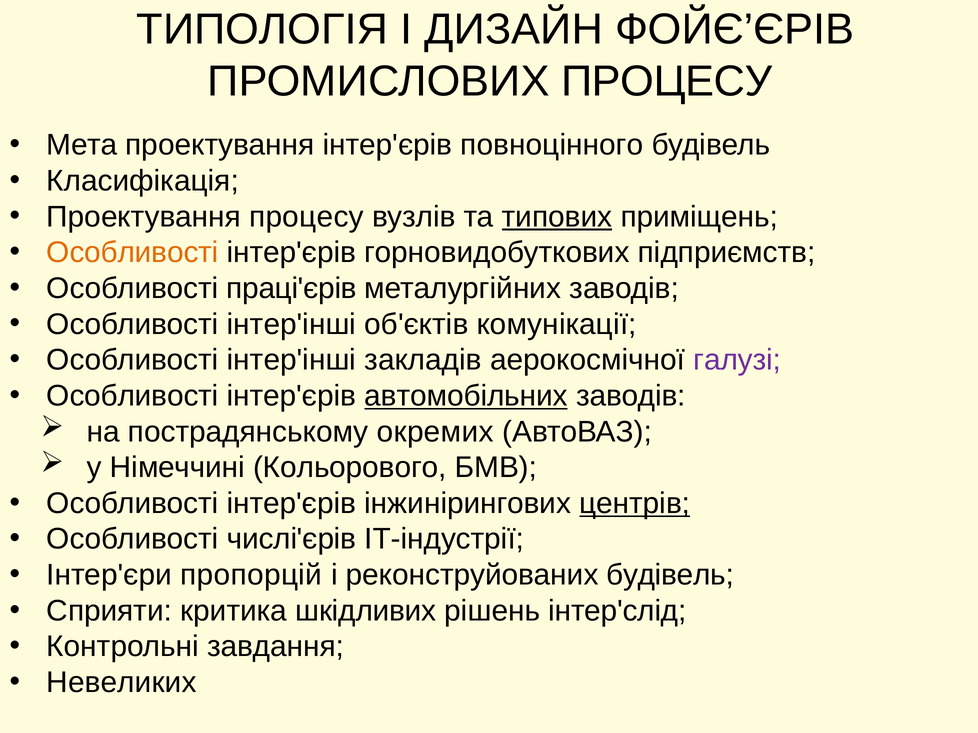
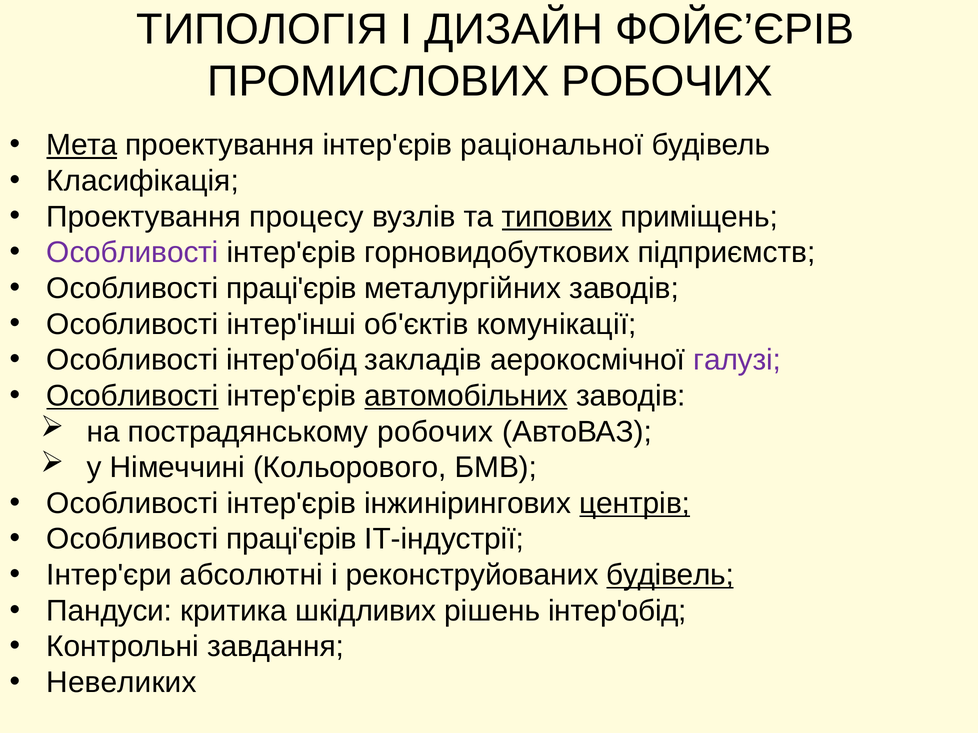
ПРОМИСЛОВИХ ПРОЦЕСУ: ПРОЦЕСУ -> РОБОЧИХ
Мета underline: none -> present
повноцінного: повноцінного -> раціональної
Особливості at (133, 253) colour: orange -> purple
інтер'інші at (291, 360): інтер'інші -> інтер'обід
Особливості at (133, 396) underline: none -> present
пострадянському окремих: окремих -> робочих
числі'єрів at (292, 540): числі'єрів -> праці'єрів
пропорцій: пропорцій -> абсолютні
будівель at (670, 575) underline: none -> present
Сприяти: Сприяти -> Пандуси
рішень інтер'слід: інтер'слід -> інтер'обід
